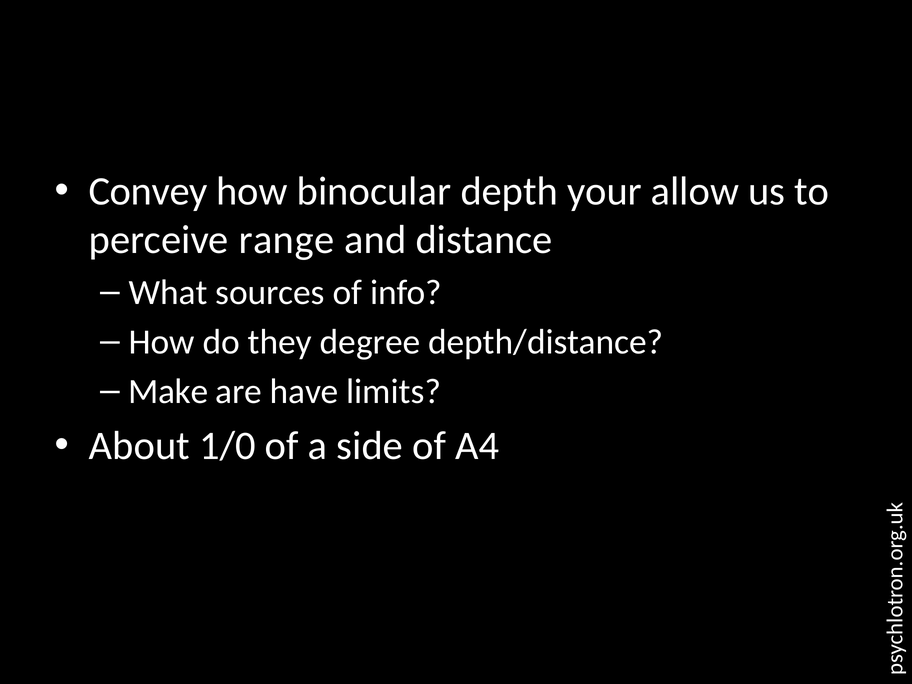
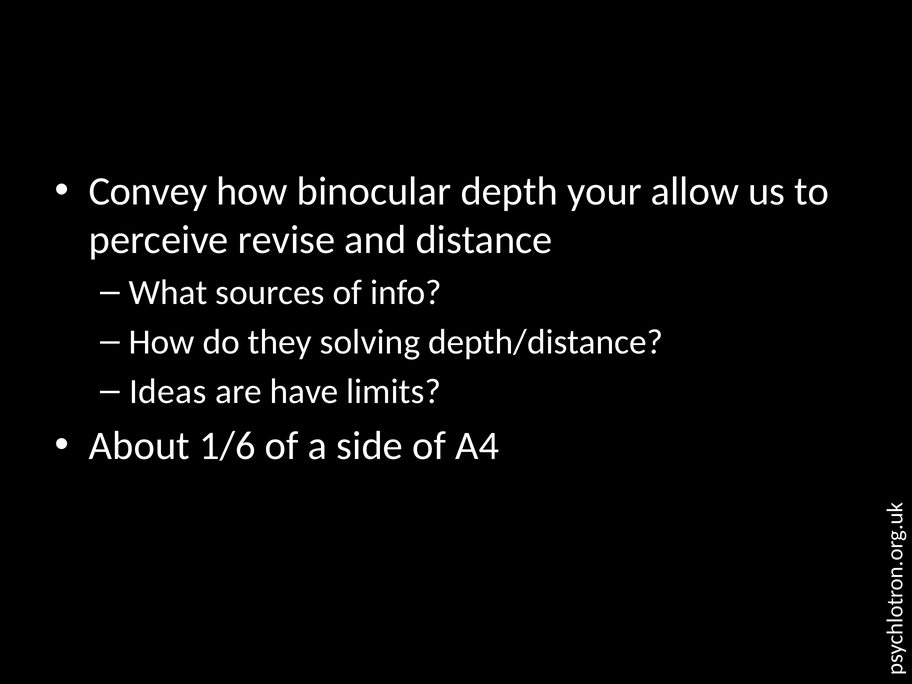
range: range -> revise
degree: degree -> solving
Make: Make -> Ideas
1/0: 1/0 -> 1/6
